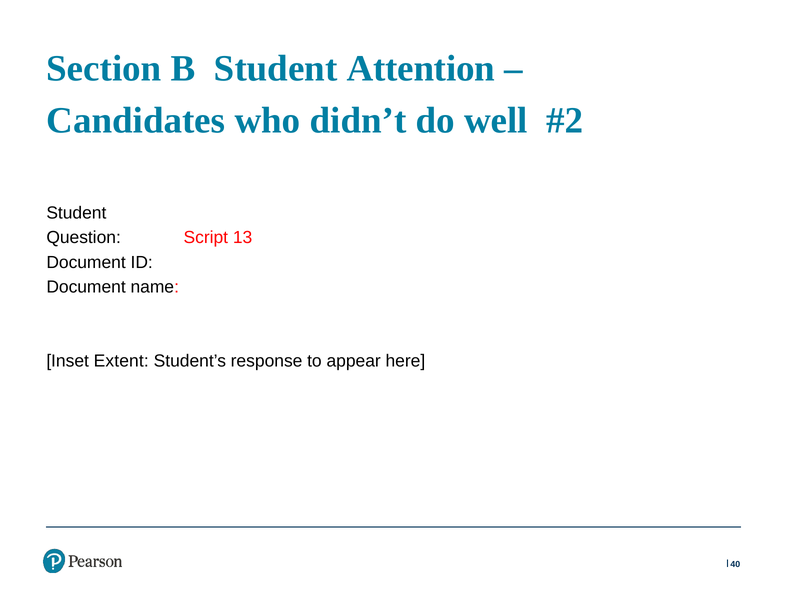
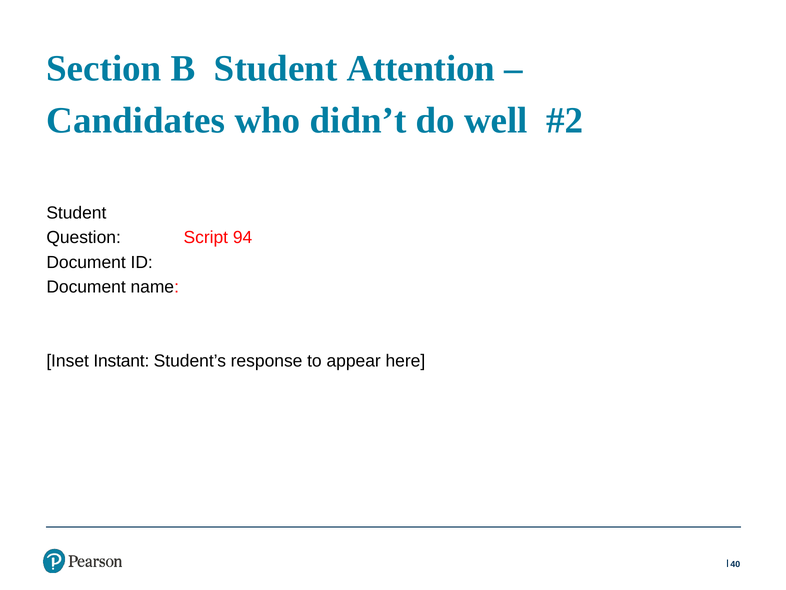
13: 13 -> 94
Extent: Extent -> Instant
